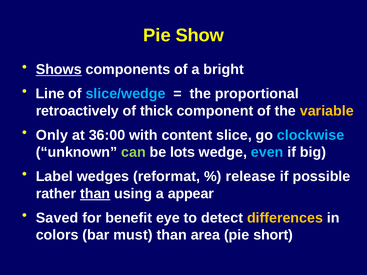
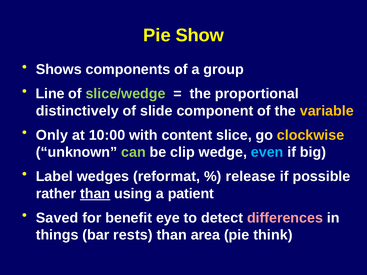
Shows underline: present -> none
bright: bright -> group
slice/wedge colour: light blue -> light green
retroactively: retroactively -> distinctively
thick: thick -> slide
36:00: 36:00 -> 10:00
clockwise colour: light blue -> yellow
lots: lots -> clip
appear: appear -> patient
differences colour: yellow -> pink
colors: colors -> things
must: must -> rests
short: short -> think
